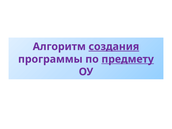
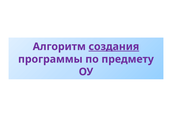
предмету underline: present -> none
